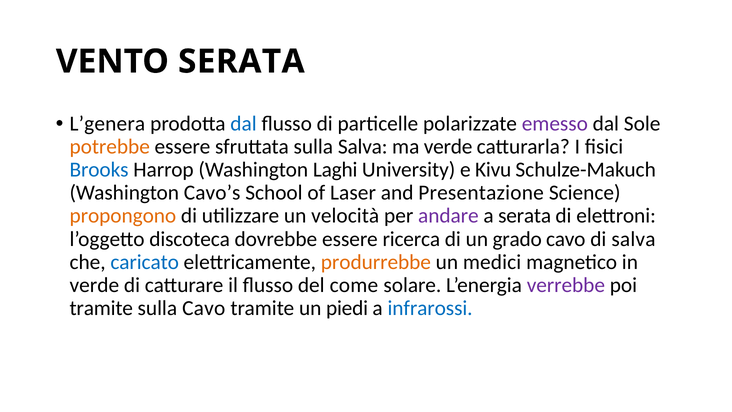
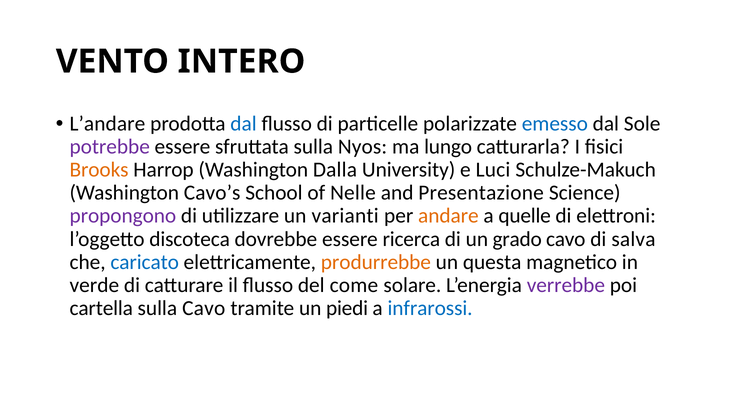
VENTO SERATA: SERATA -> INTERO
L’genera: L’genera -> L’andare
emesso colour: purple -> blue
potrebbe colour: orange -> purple
sulla Salva: Salva -> Nyos
ma verde: verde -> lungo
Brooks colour: blue -> orange
Laghi: Laghi -> Dalla
Kivu: Kivu -> Luci
Laser: Laser -> Nelle
propongono colour: orange -> purple
velocità: velocità -> varianti
andare colour: purple -> orange
a serata: serata -> quelle
medici: medici -> questa
tramite at (101, 308): tramite -> cartella
